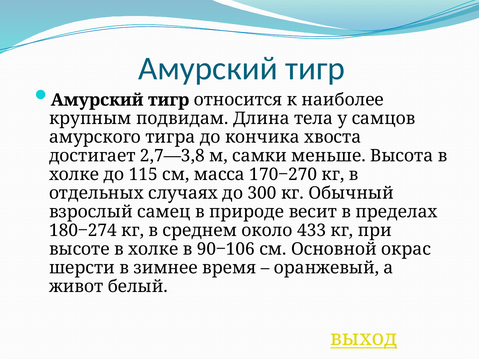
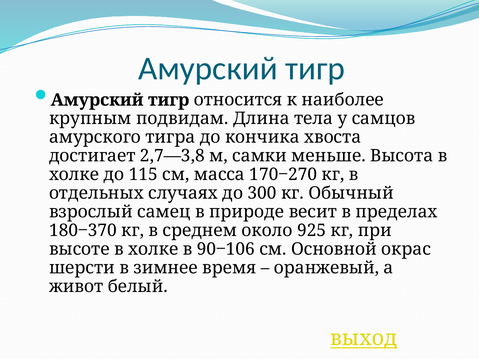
180‒274: 180‒274 -> 180‒370
433: 433 -> 925
